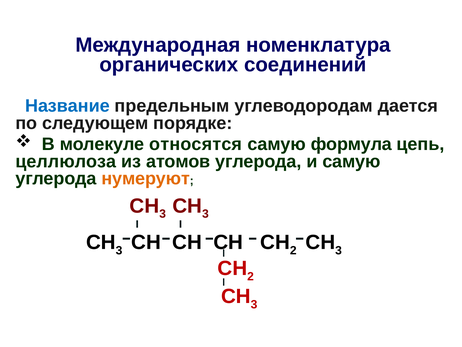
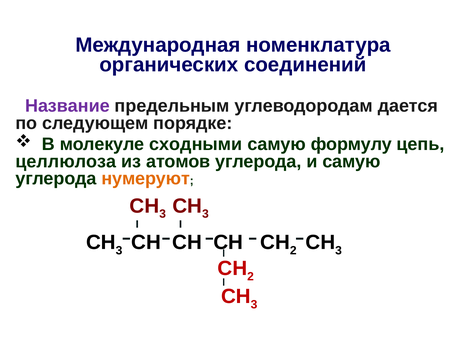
Название colour: blue -> purple
относятся: относятся -> сходными
формула: формула -> формулу
